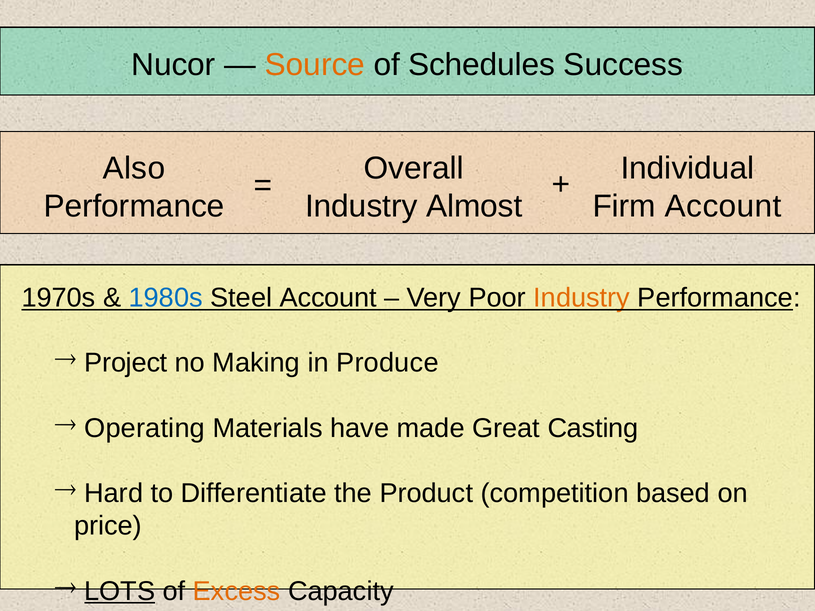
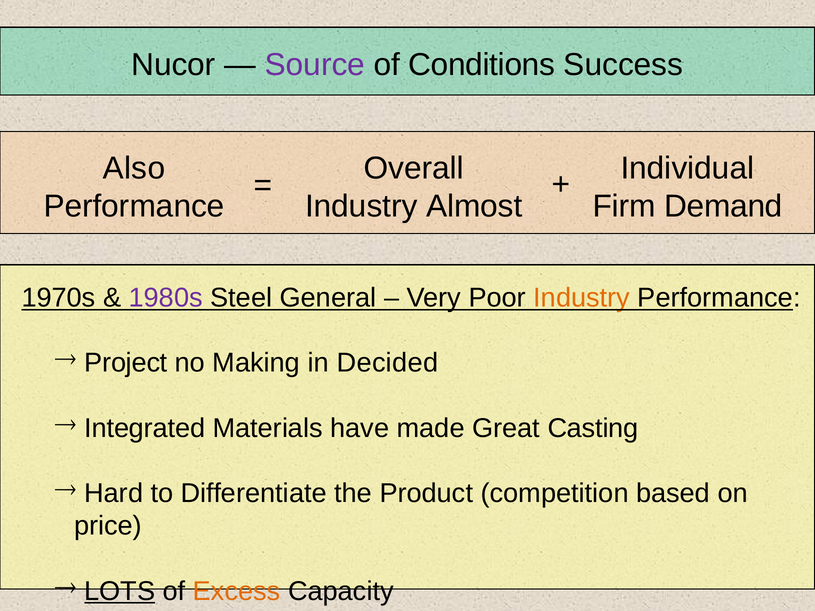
Source colour: orange -> purple
Schedules: Schedules -> Conditions
Firm Account: Account -> Demand
1980s colour: blue -> purple
Steel Account: Account -> General
Produce: Produce -> Decided
Operating: Operating -> Integrated
